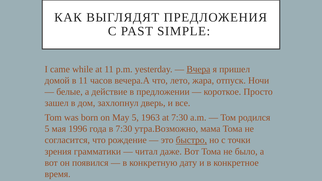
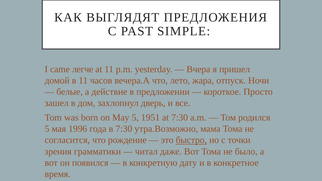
while: while -> легче
Вчера underline: present -> none
1963: 1963 -> 1951
